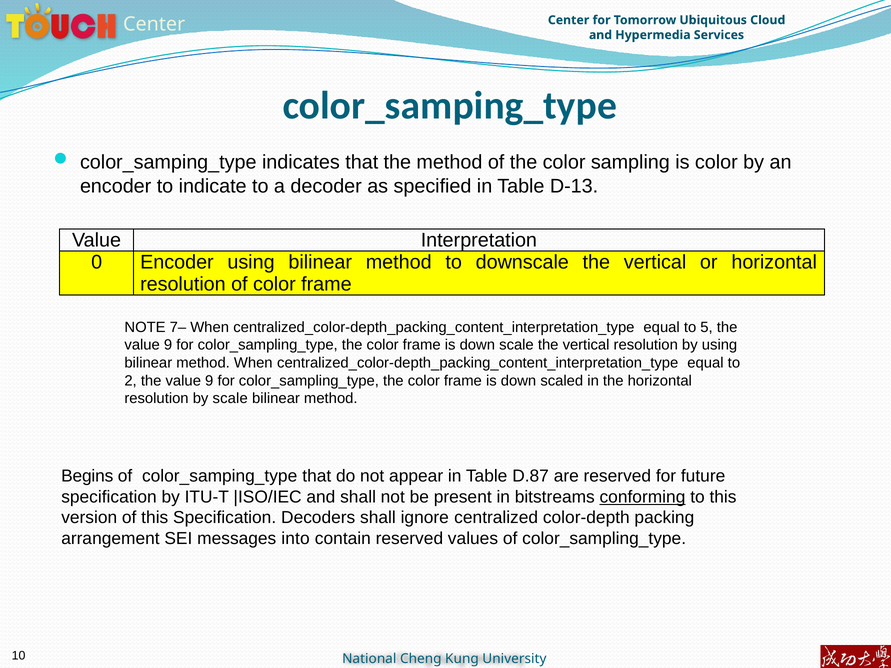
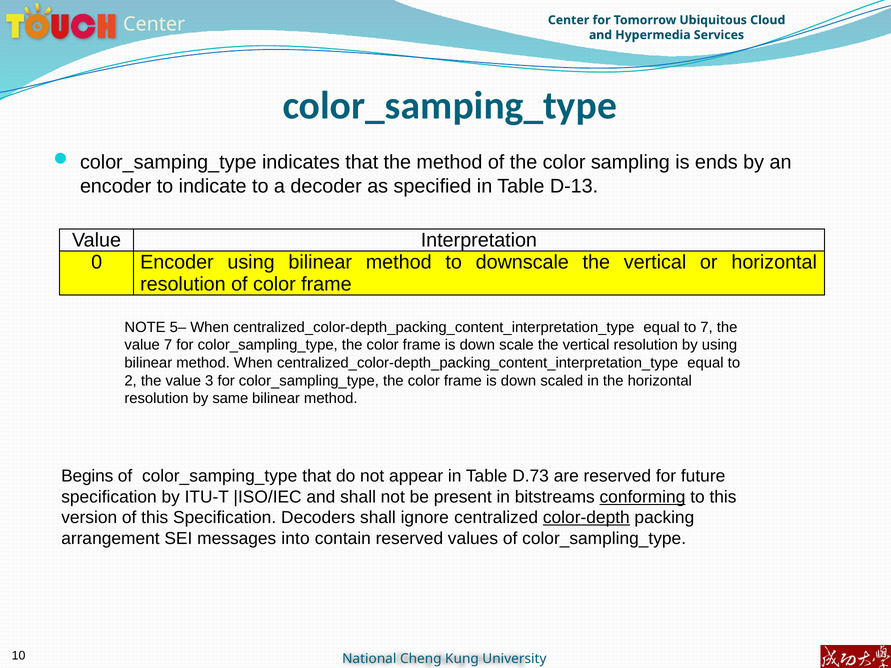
is color: color -> ends
7–: 7– -> 5–
to 5: 5 -> 7
9 at (168, 345): 9 -> 7
2 the value 9: 9 -> 3
by scale: scale -> same
D.87: D.87 -> D.73
color-depth underline: none -> present
